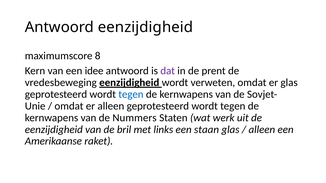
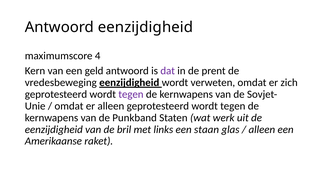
8: 8 -> 4
idee: idee -> geld
er glas: glas -> zich
tegen at (131, 94) colour: blue -> purple
Nummers: Nummers -> Punkband
